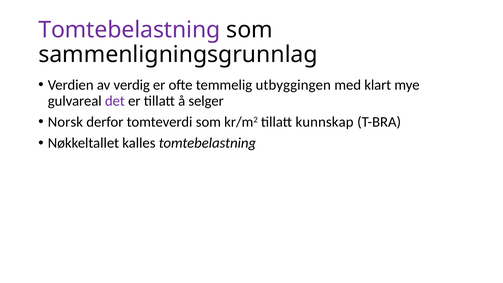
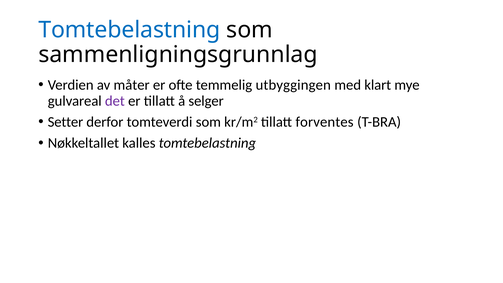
Tomtebelastning at (129, 30) colour: purple -> blue
verdig: verdig -> måter
Norsk: Norsk -> Setter
kunnskap: kunnskap -> forventes
